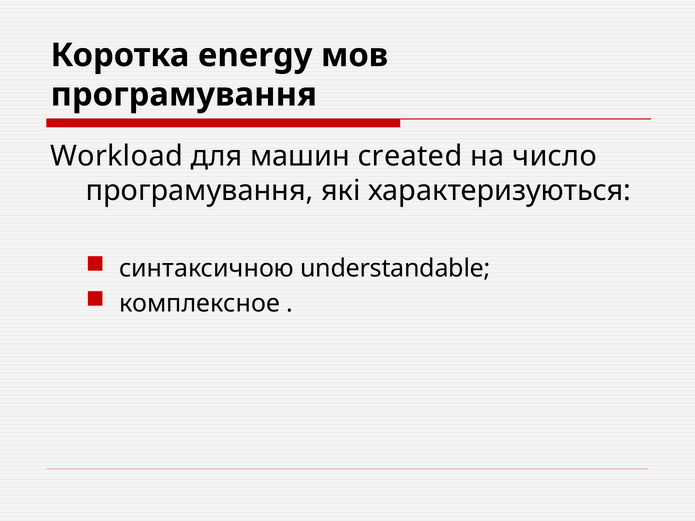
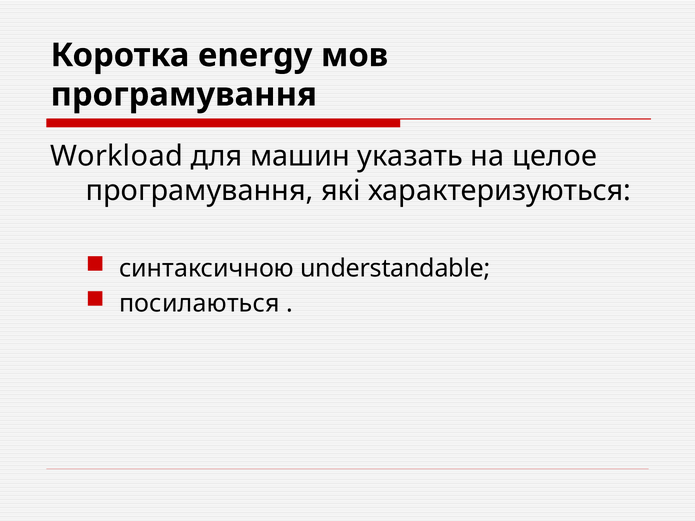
created: created -> указать
число: число -> целое
комплексное: комплексное -> посилаються
